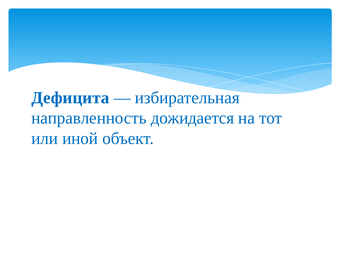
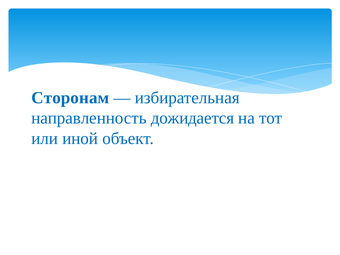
Дефицита: Дефицита -> Сторонам
